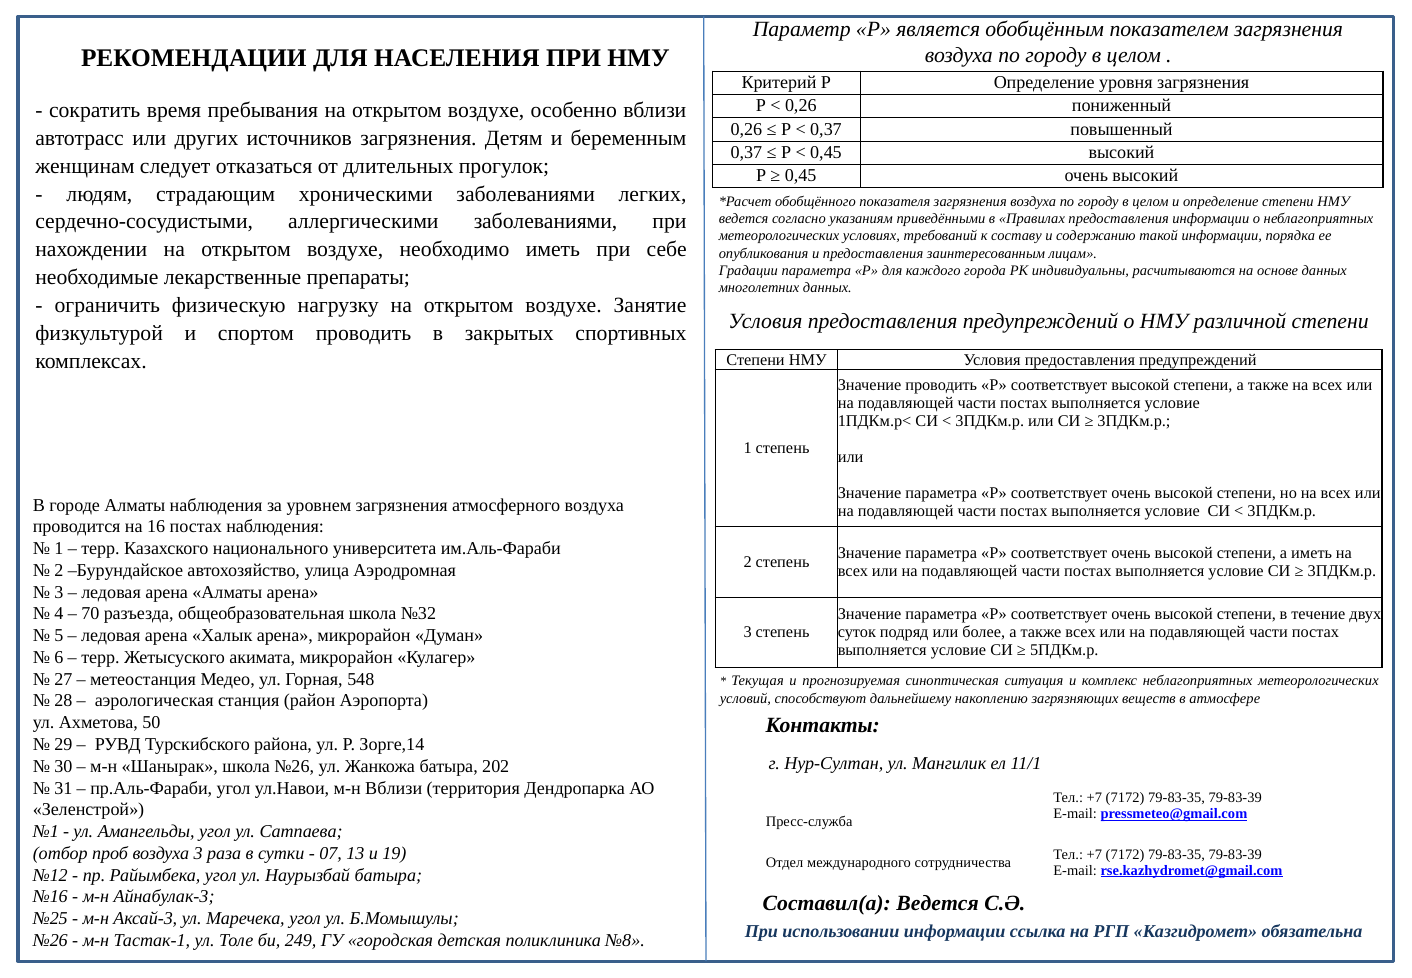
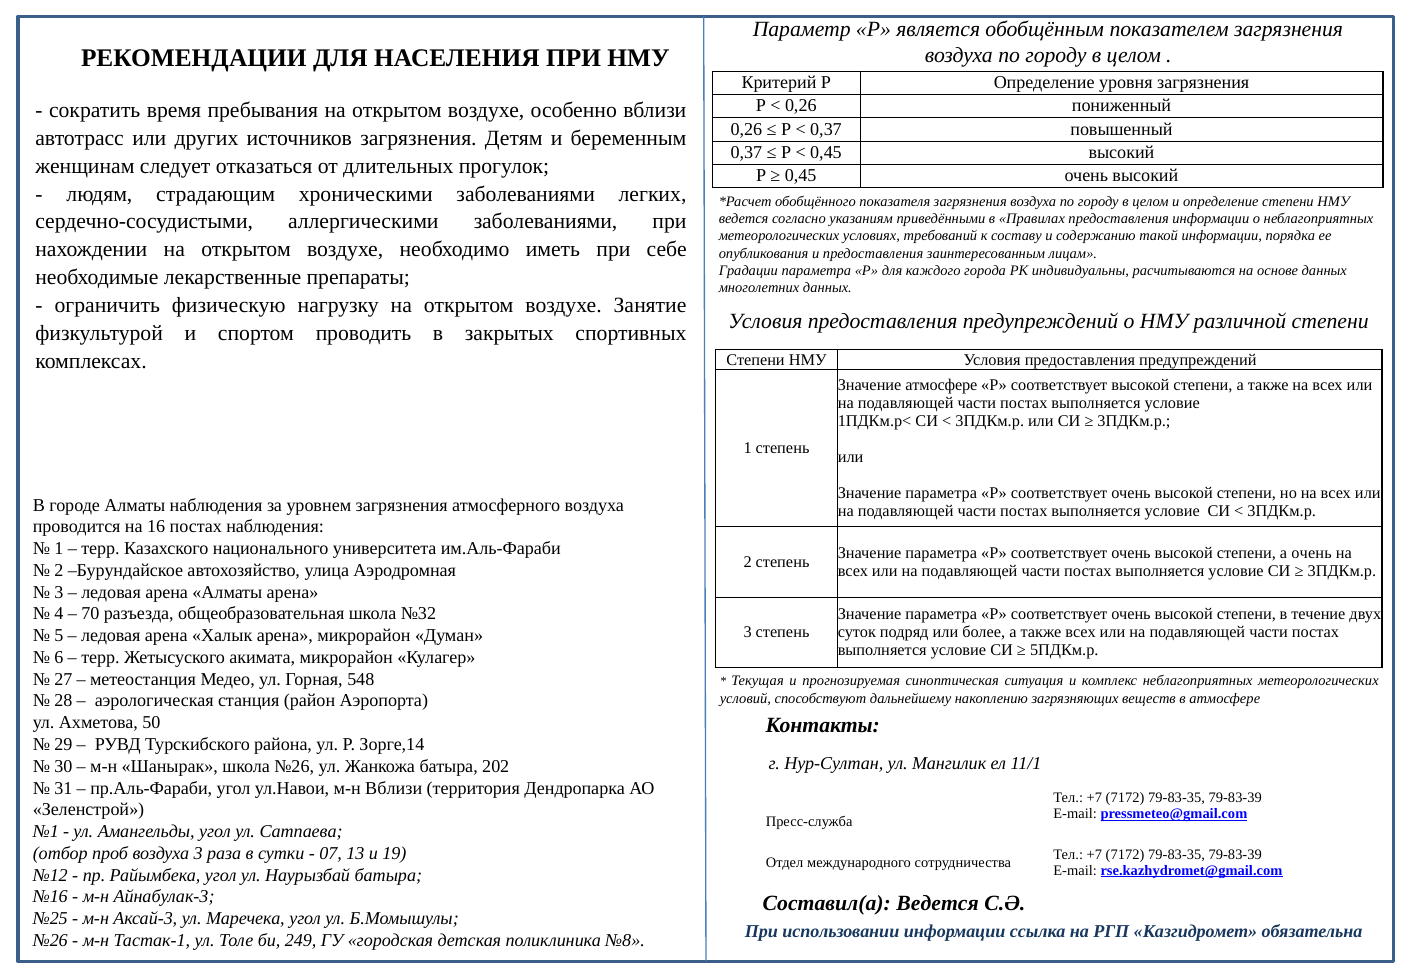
Значение проводить: проводить -> атмосфере
а иметь: иметь -> очень
